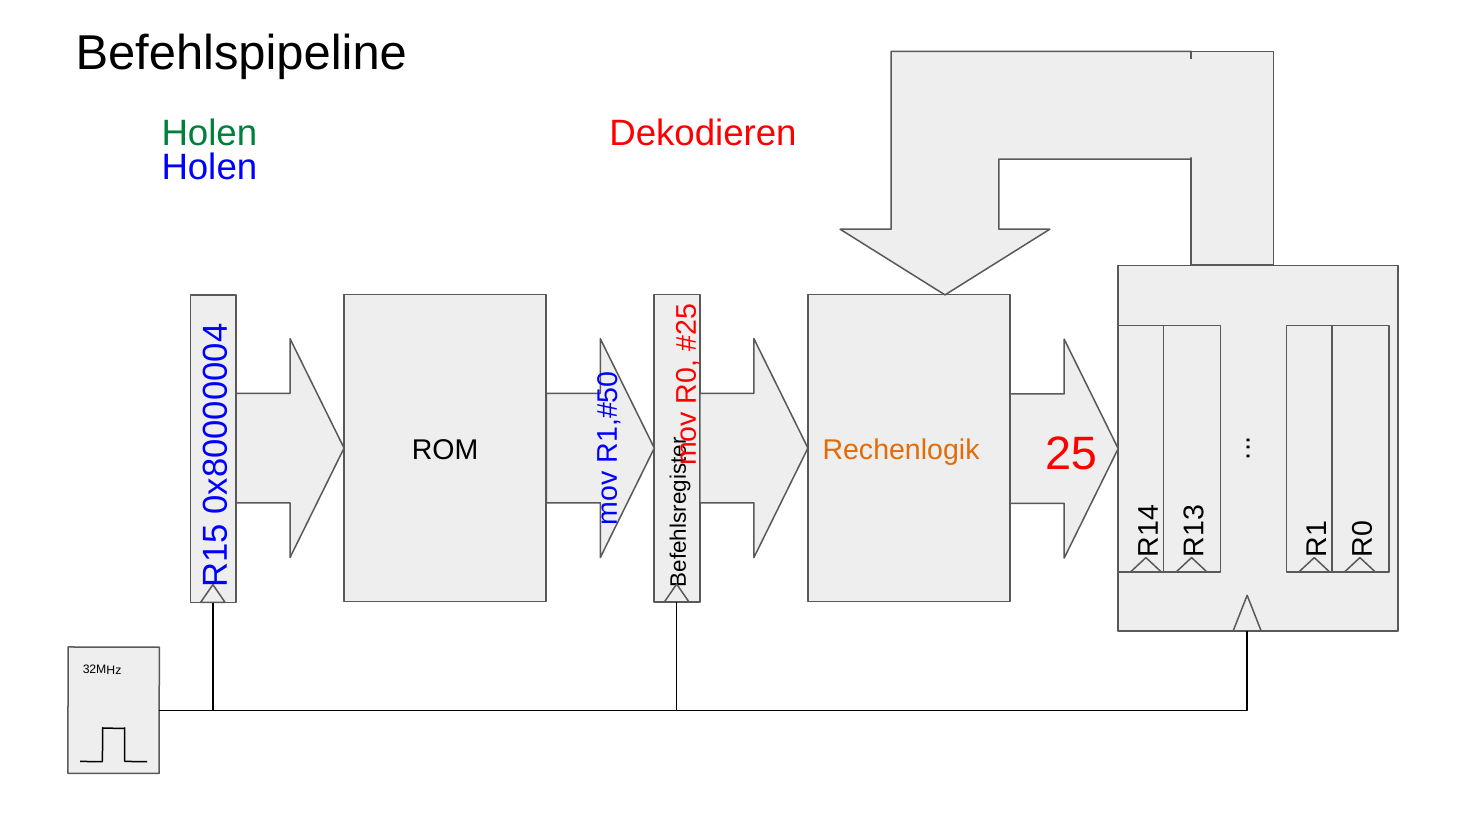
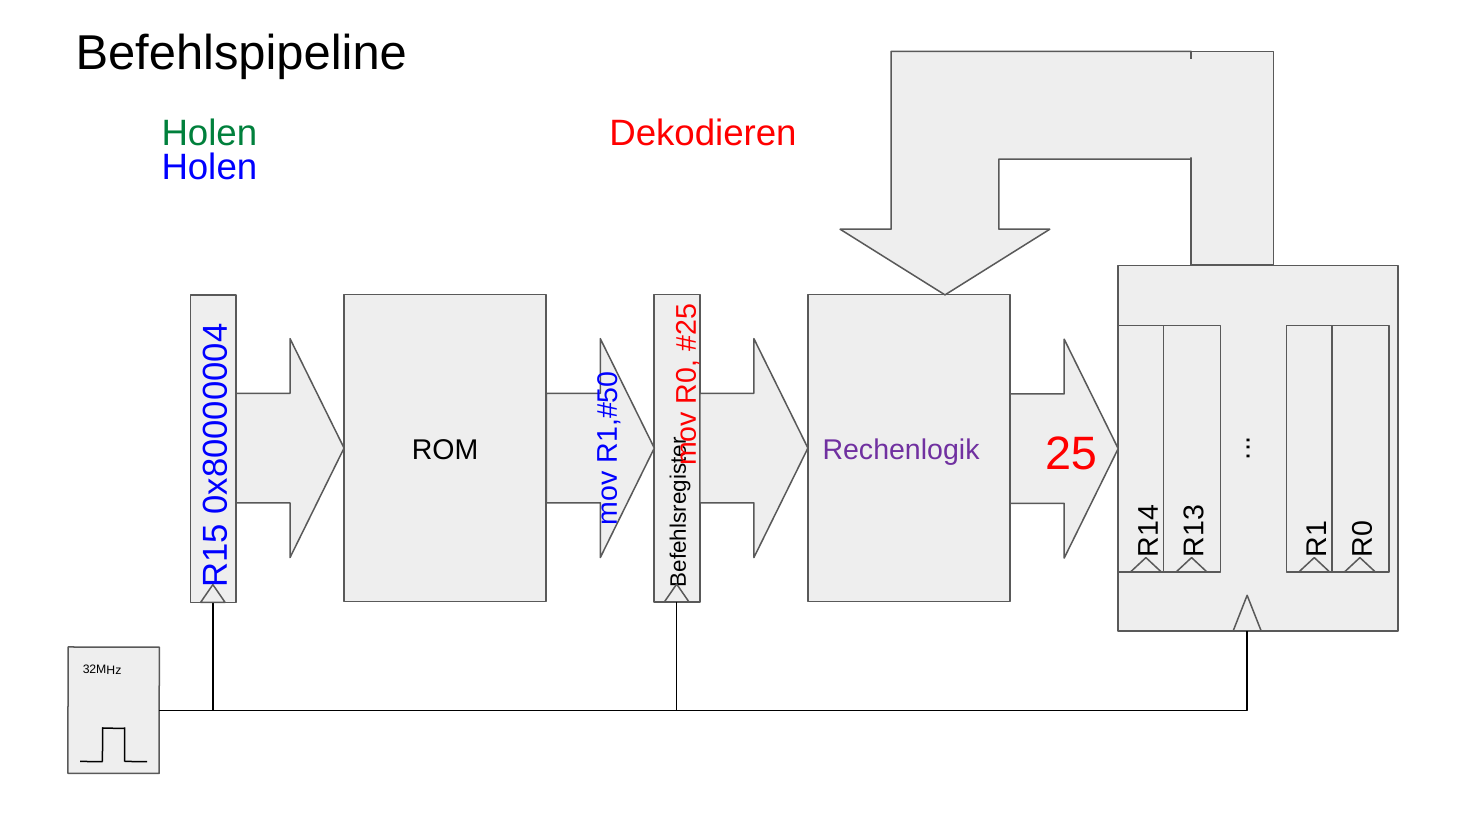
Rechenlogik colour: orange -> purple
